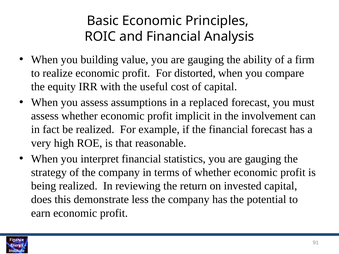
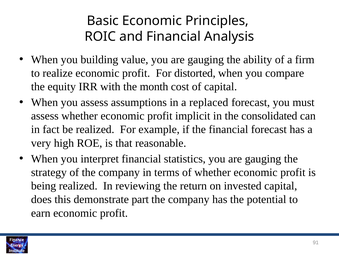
useful: useful -> month
involvement: involvement -> consolidated
less: less -> part
